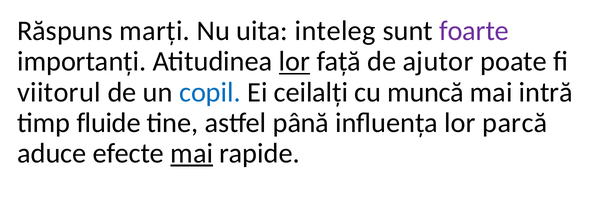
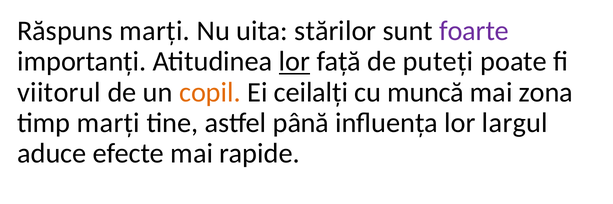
inteleg: inteleg -> stărilor
ajutor: ajutor -> puteți
copil colour: blue -> orange
intră: intră -> zona
timp fluide: fluide -> marți
parcă: parcă -> largul
mai at (192, 154) underline: present -> none
